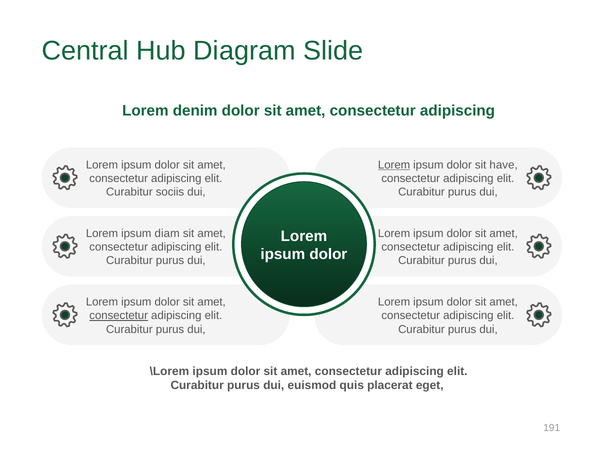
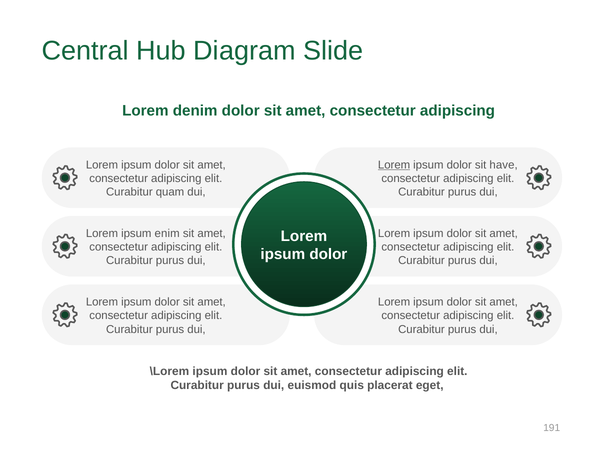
sociis: sociis -> quam
diam: diam -> enim
consectetur at (119, 316) underline: present -> none
